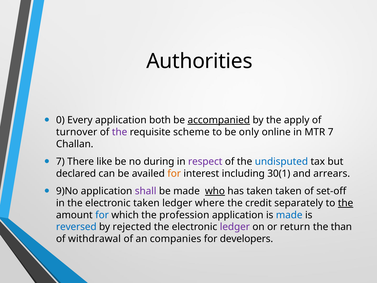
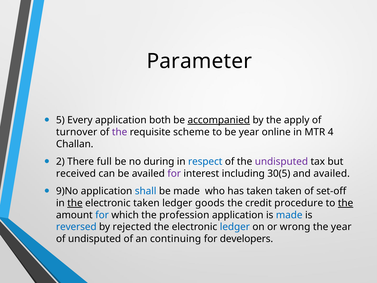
Authorities: Authorities -> Parameter
0: 0 -> 5
be only: only -> year
MTR 7: 7 -> 4
7 at (60, 161): 7 -> 2
like: like -> full
respect colour: purple -> blue
undisputed at (281, 161) colour: blue -> purple
declared: declared -> received
for at (174, 173) colour: orange -> purple
30(1: 30(1 -> 30(5
and arrears: arrears -> availed
shall colour: purple -> blue
who underline: present -> none
the at (75, 203) underline: none -> present
where: where -> goods
separately: separately -> procedure
ledger at (235, 227) colour: purple -> blue
return: return -> wrong
the than: than -> year
of withdrawal: withdrawal -> undisputed
companies: companies -> continuing
